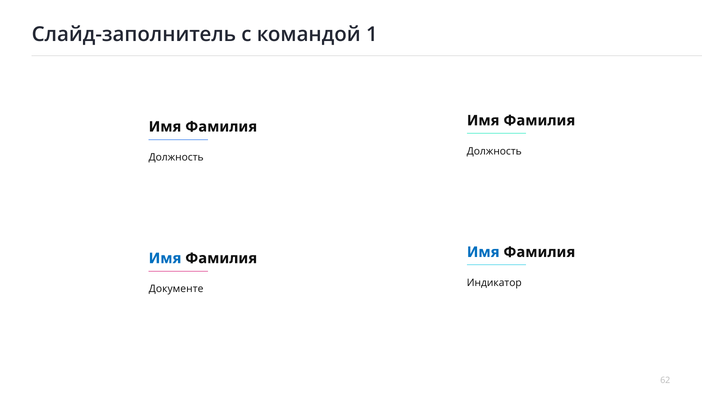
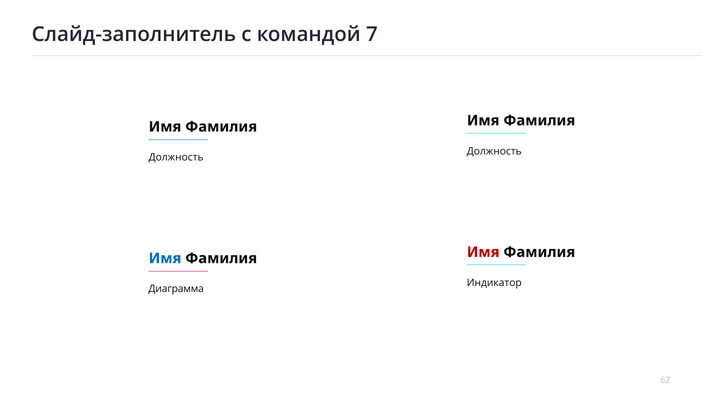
1: 1 -> 7
Имя at (483, 252) colour: blue -> red
Документе: Документе -> Диаграмма
